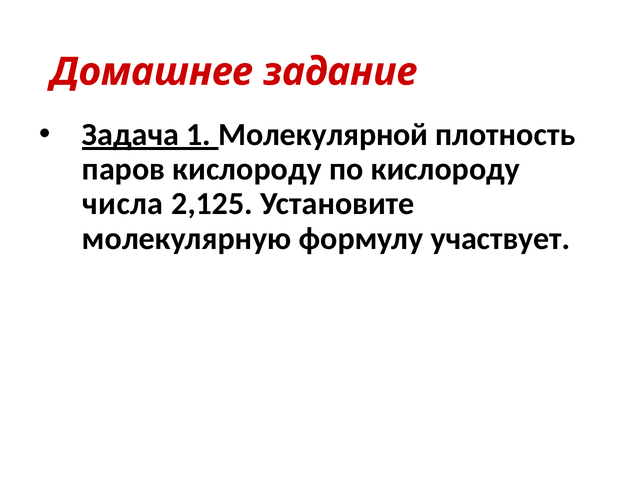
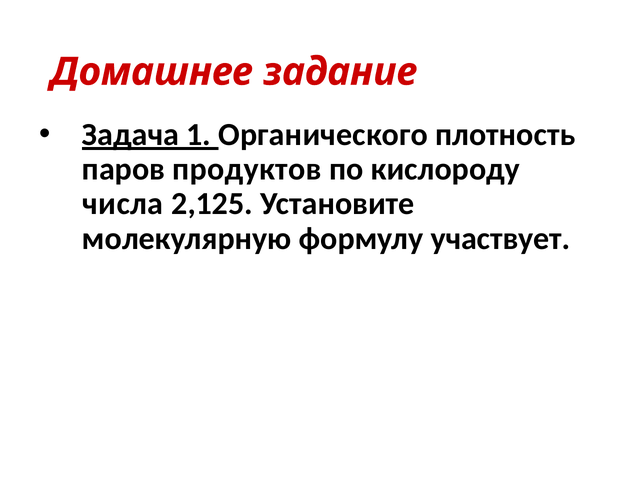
Молекулярной: Молекулярной -> Органического
паров кислороду: кислороду -> продуктов
